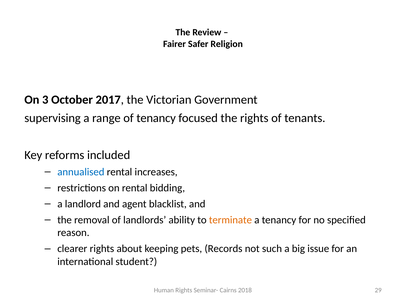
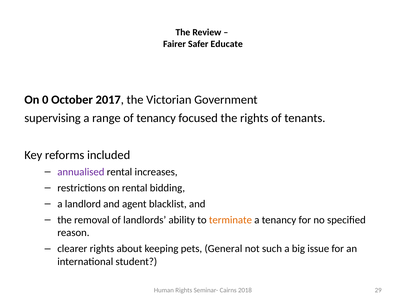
Religion: Religion -> Educate
3: 3 -> 0
annualised colour: blue -> purple
Records: Records -> General
